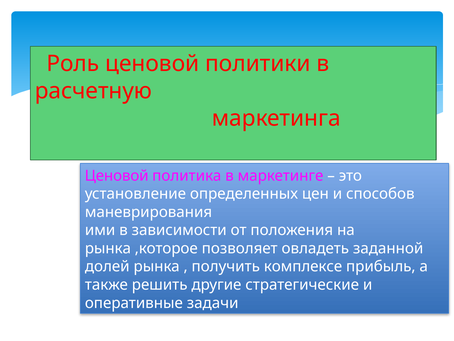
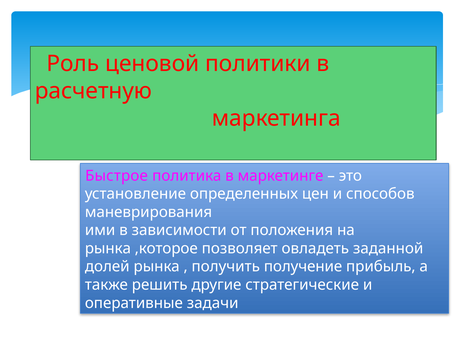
Ценовой at (117, 175): Ценовой -> Быстрое
комплексе: комплексе -> получение
